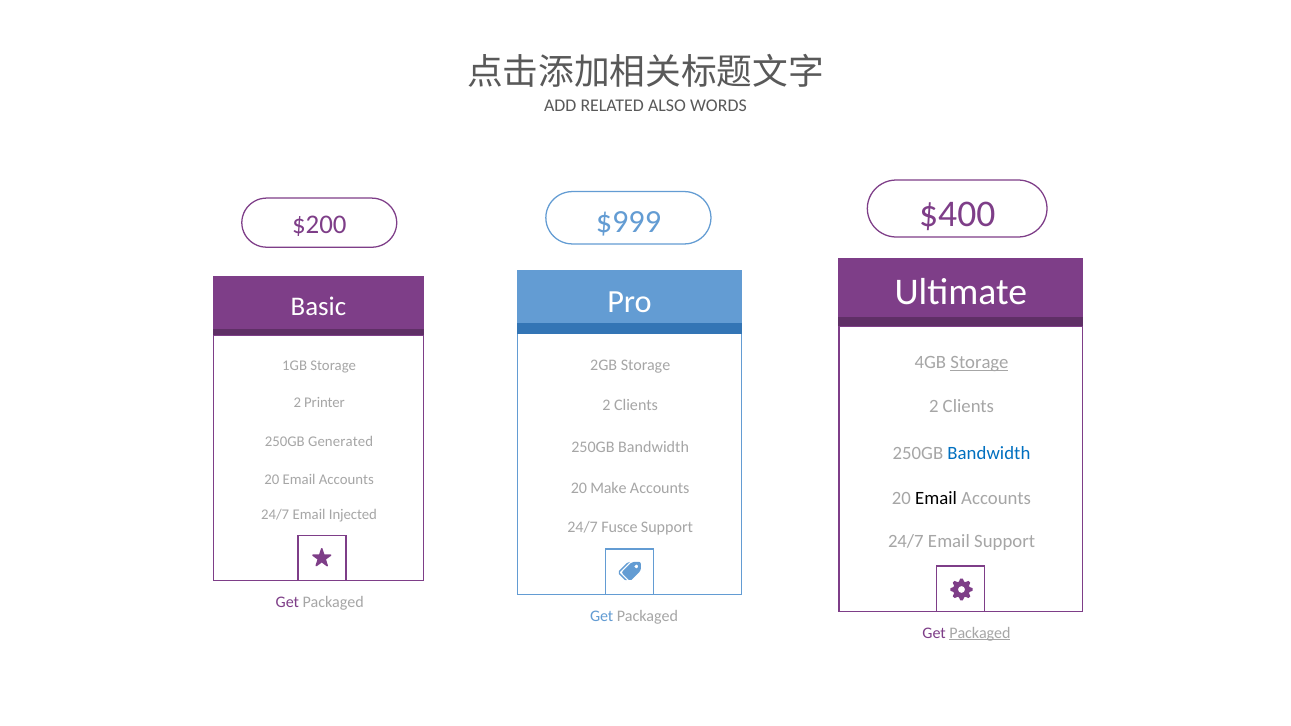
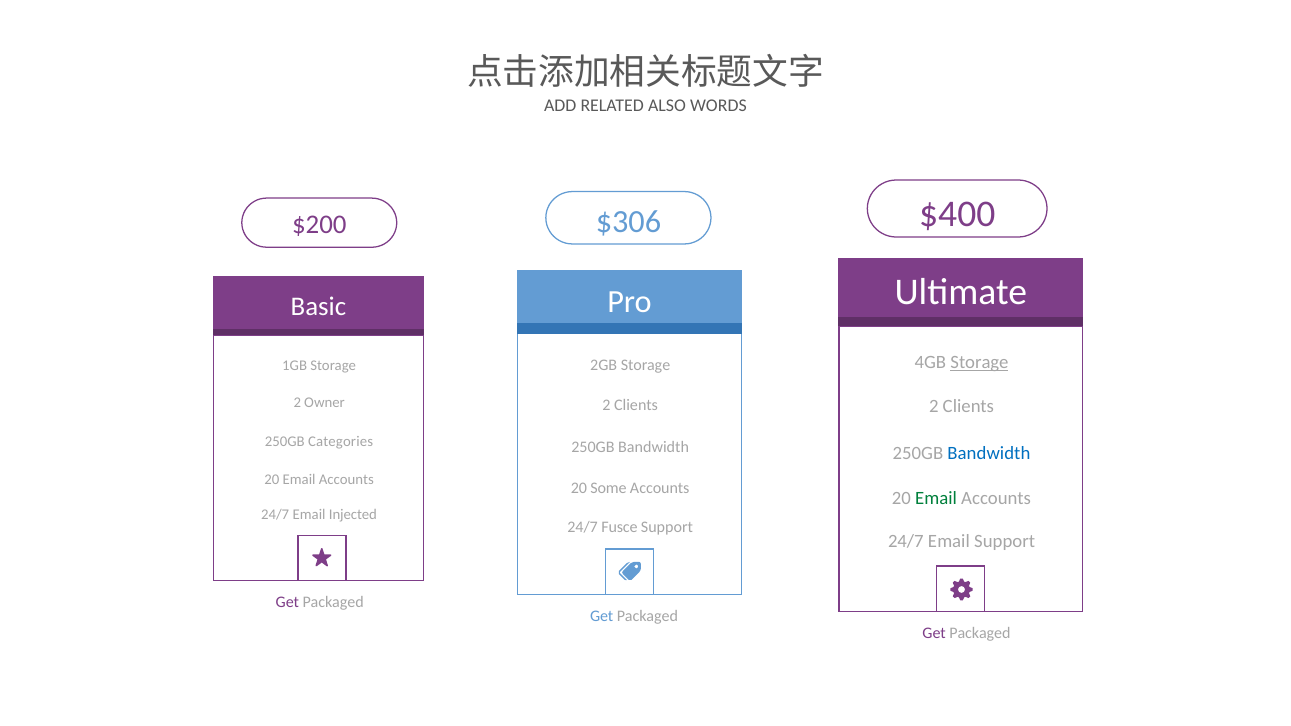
$999: $999 -> $306
Printer: Printer -> Owner
Generated: Generated -> Categories
Make: Make -> Some
Email at (936, 498) colour: black -> green
Packaged at (980, 633) underline: present -> none
